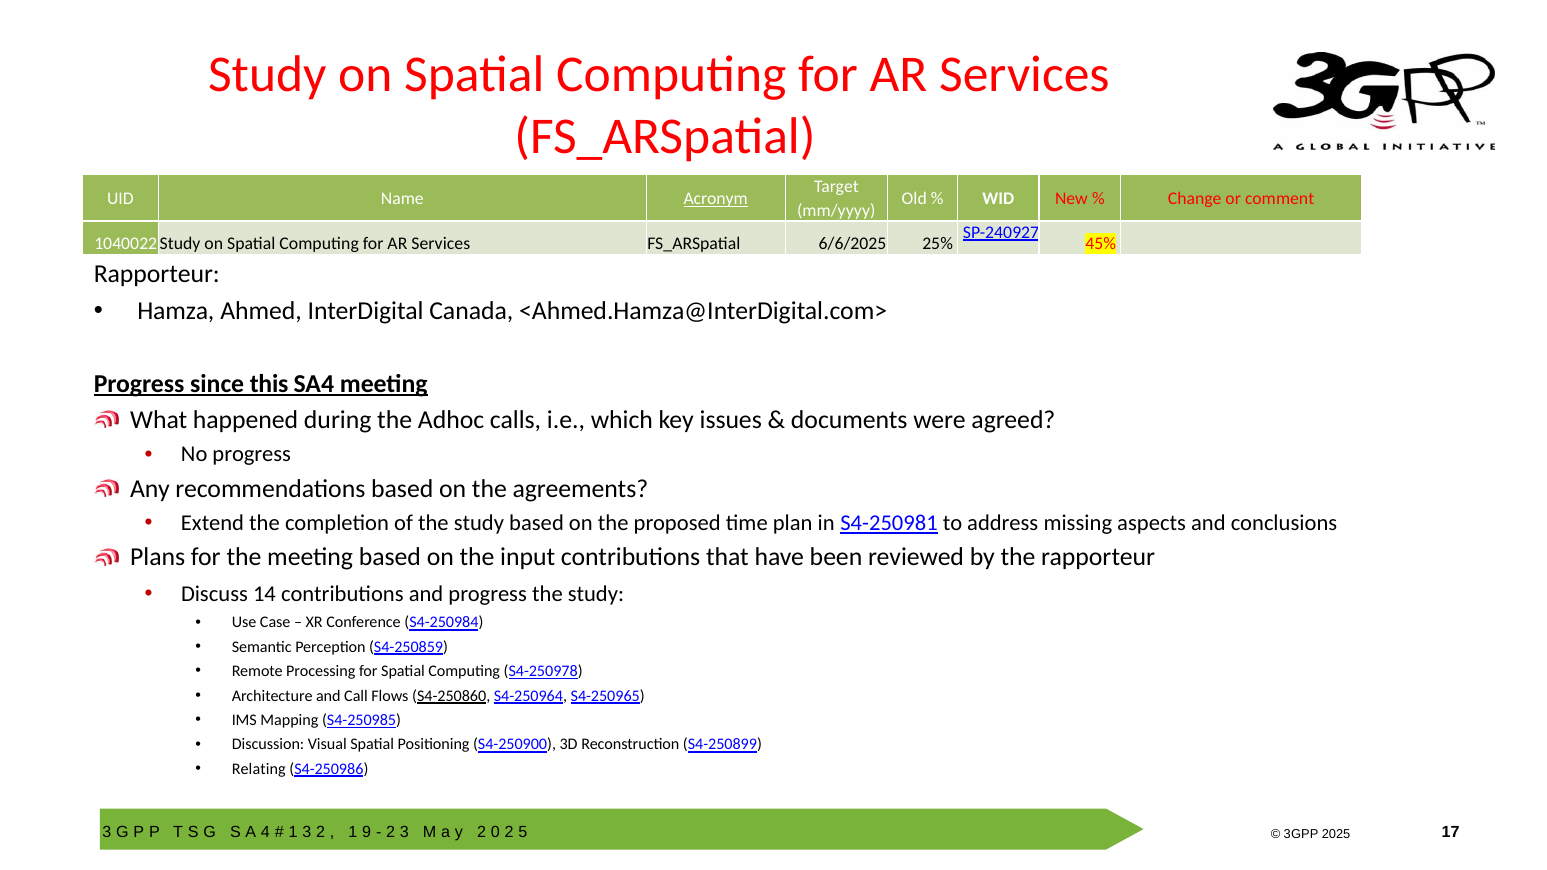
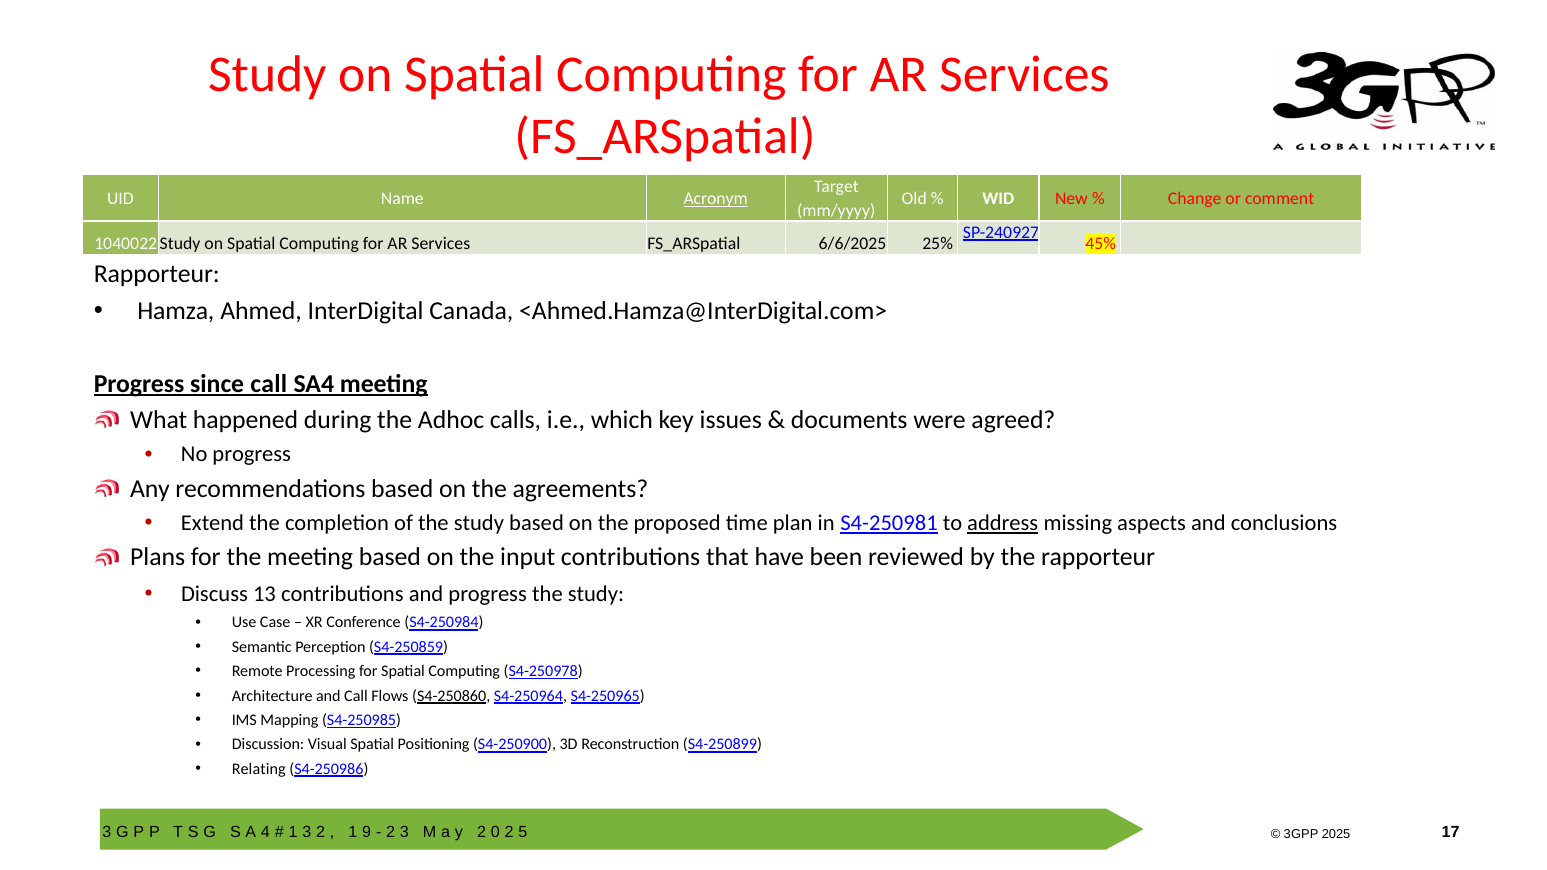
since this: this -> call
address underline: none -> present
14: 14 -> 13
